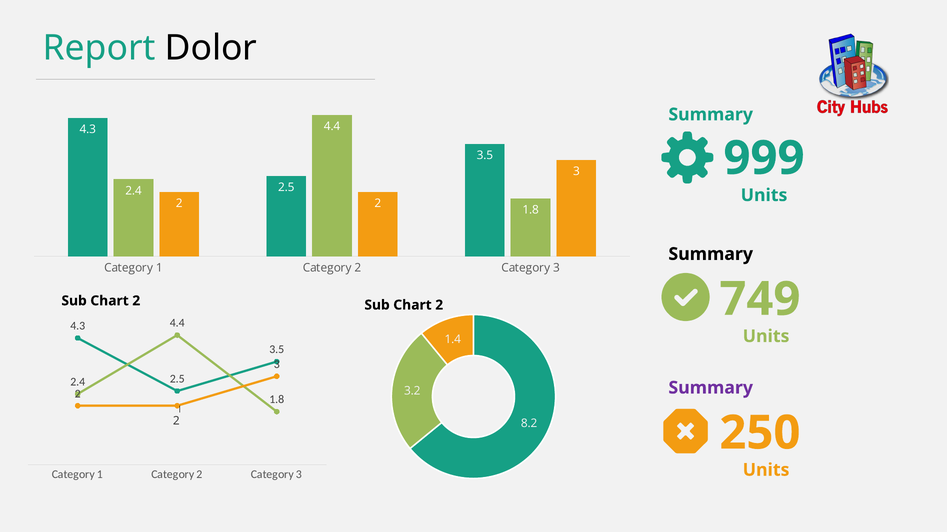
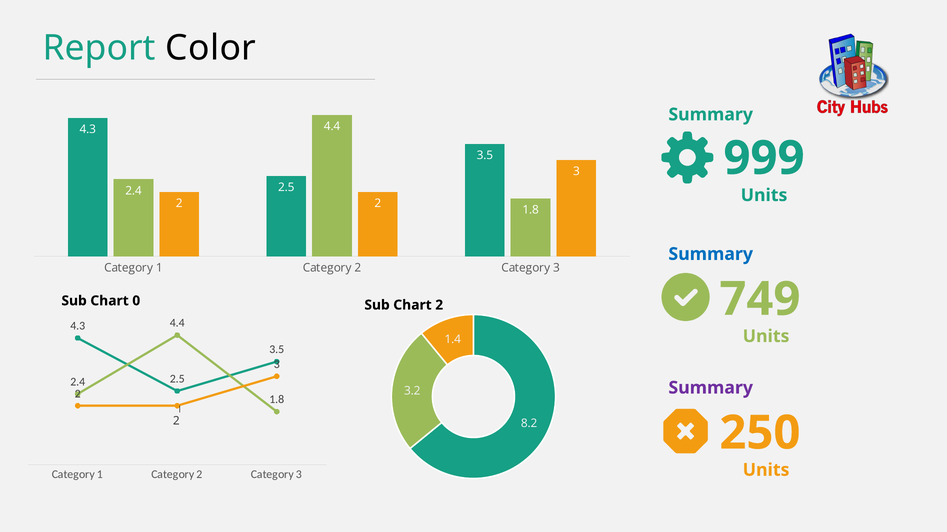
Dolor: Dolor -> Color
Summary at (711, 254) colour: black -> blue
2 at (136, 301): 2 -> 0
